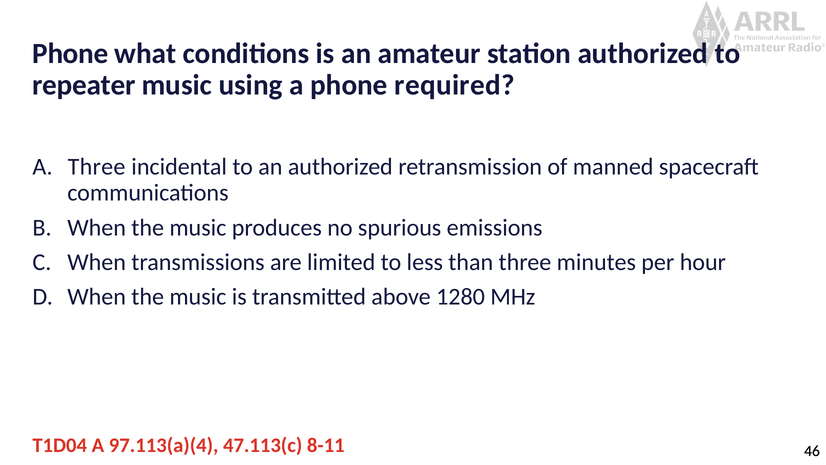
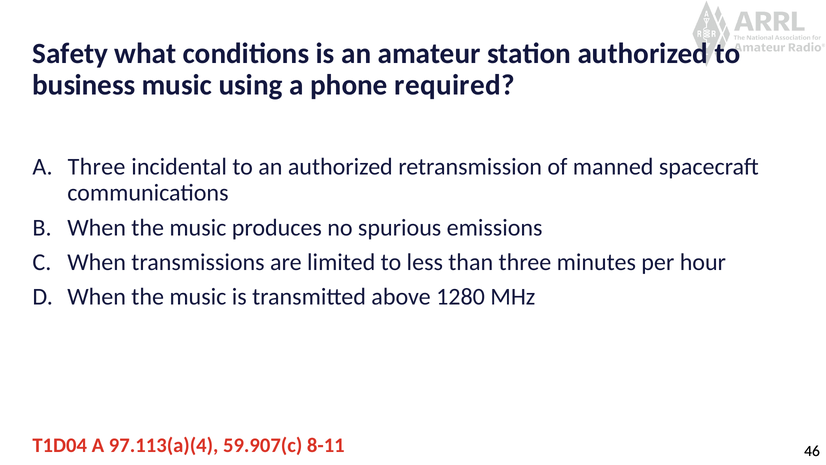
Phone at (70, 54): Phone -> Safety
repeater: repeater -> business
47.113(c: 47.113(c -> 59.907(c
